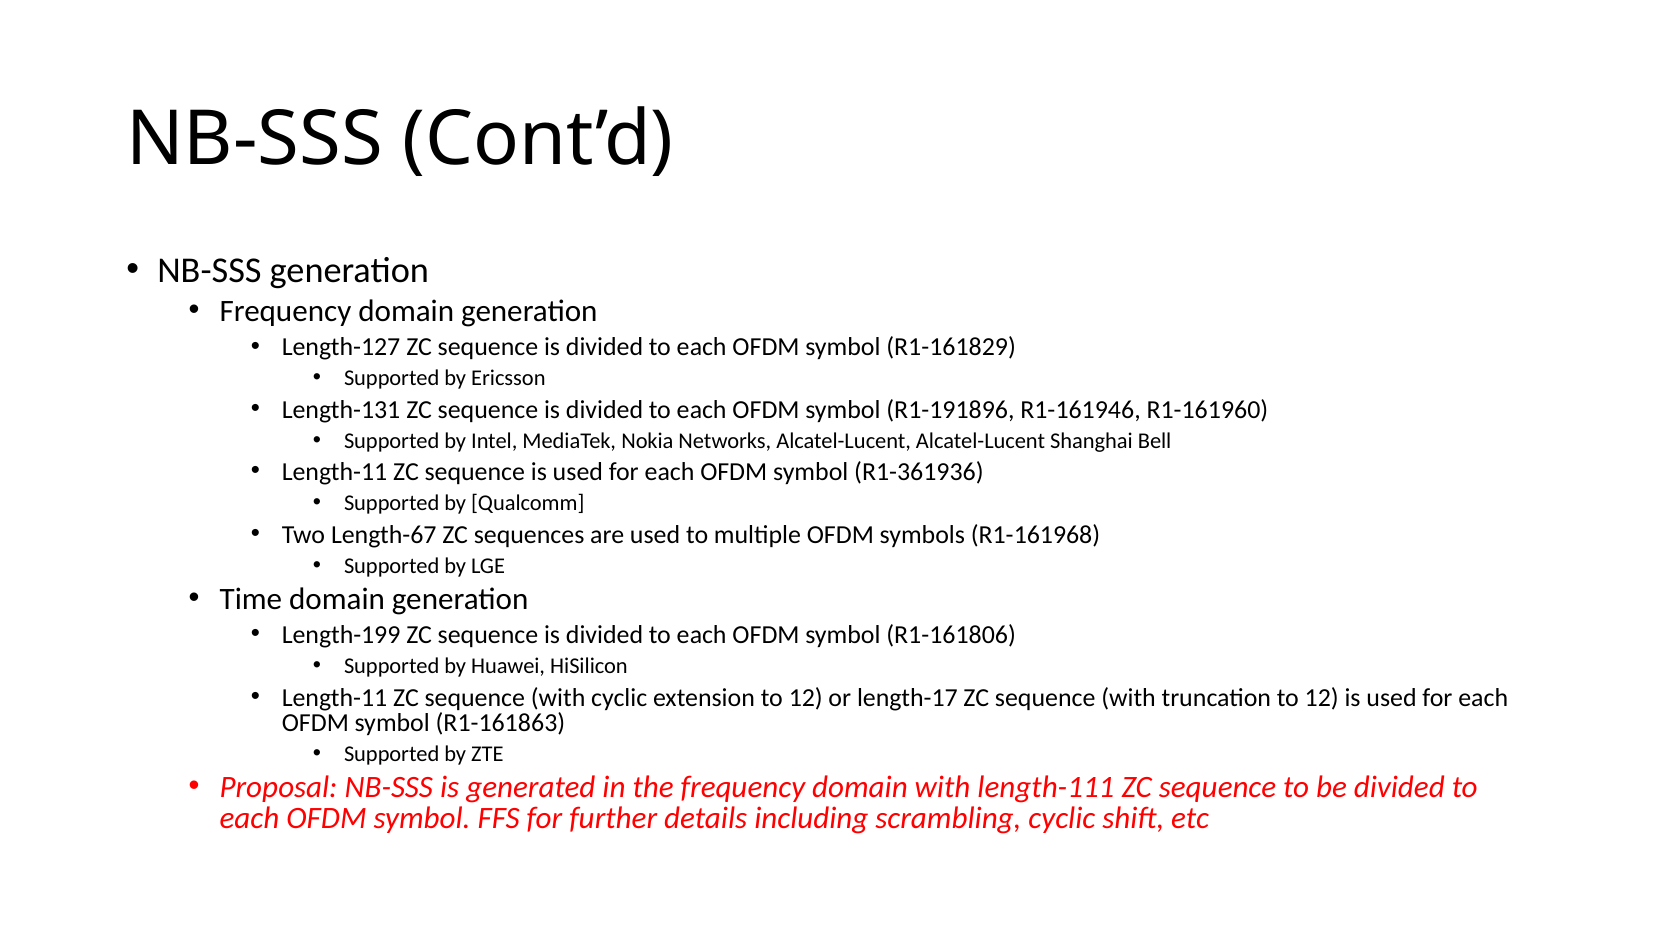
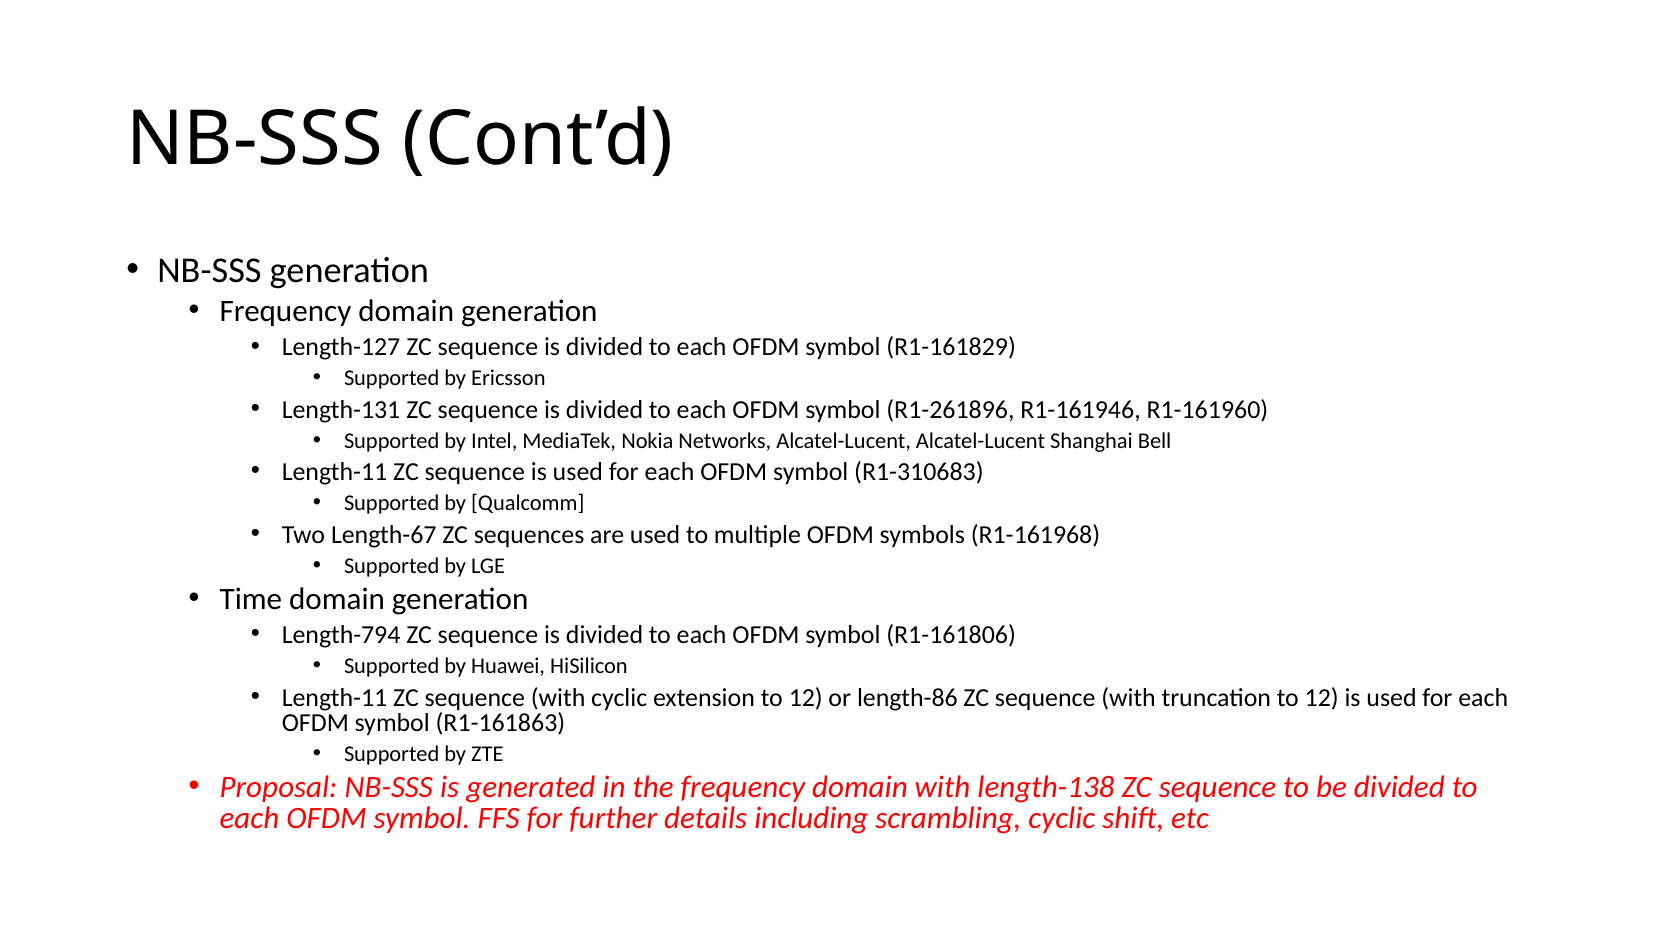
R1-191896: R1-191896 -> R1-261896
R1-361936: R1-361936 -> R1-310683
Length-199: Length-199 -> Length-794
length-17: length-17 -> length-86
length-111: length-111 -> length-138
